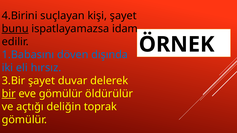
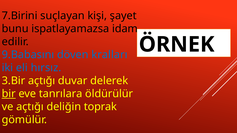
4.Birini: 4.Birini -> 7.Birini
bunu underline: present -> none
1.Babasını: 1.Babasını -> 9.Babasını
dışında: dışında -> kralları
3.Bir şayet: şayet -> açtığı
eve gömülür: gömülür -> tanrılara
